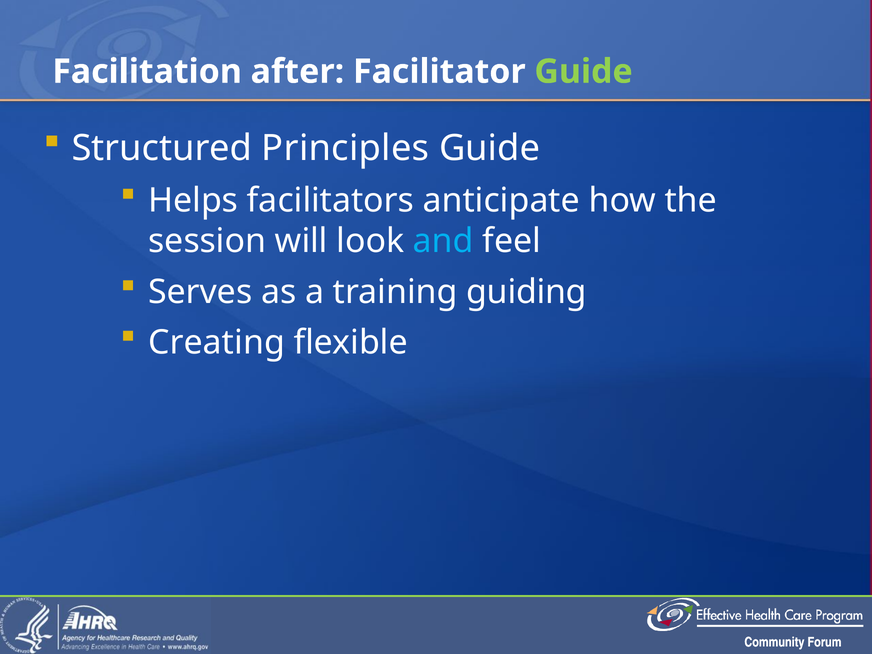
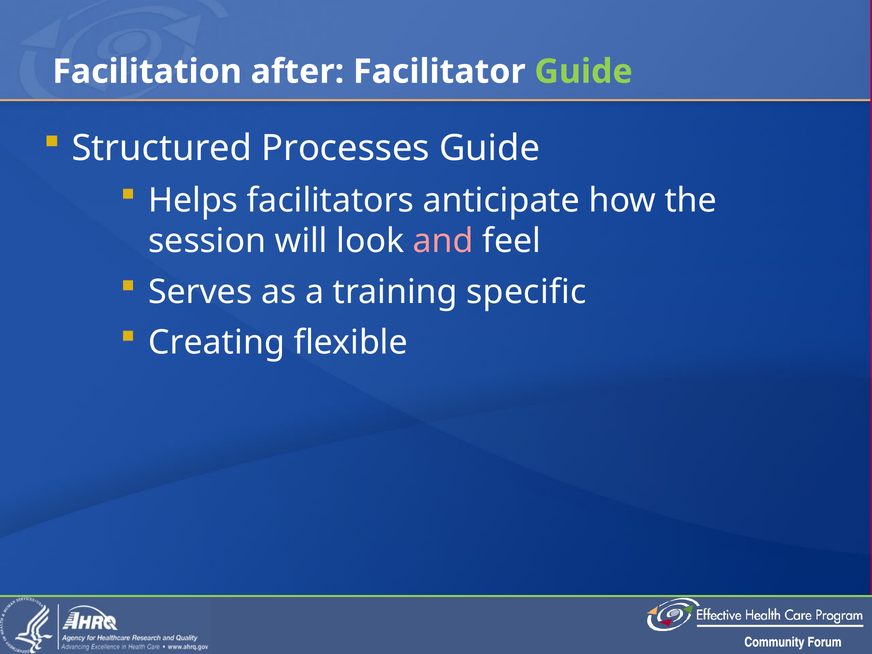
Principles: Principles -> Processes
and colour: light blue -> pink
guiding: guiding -> specific
